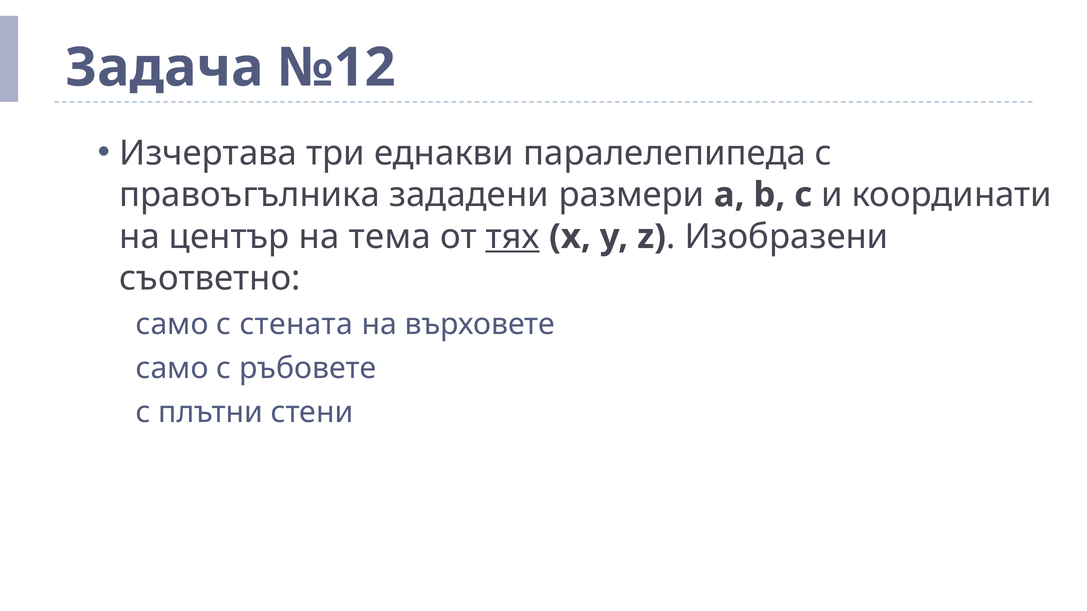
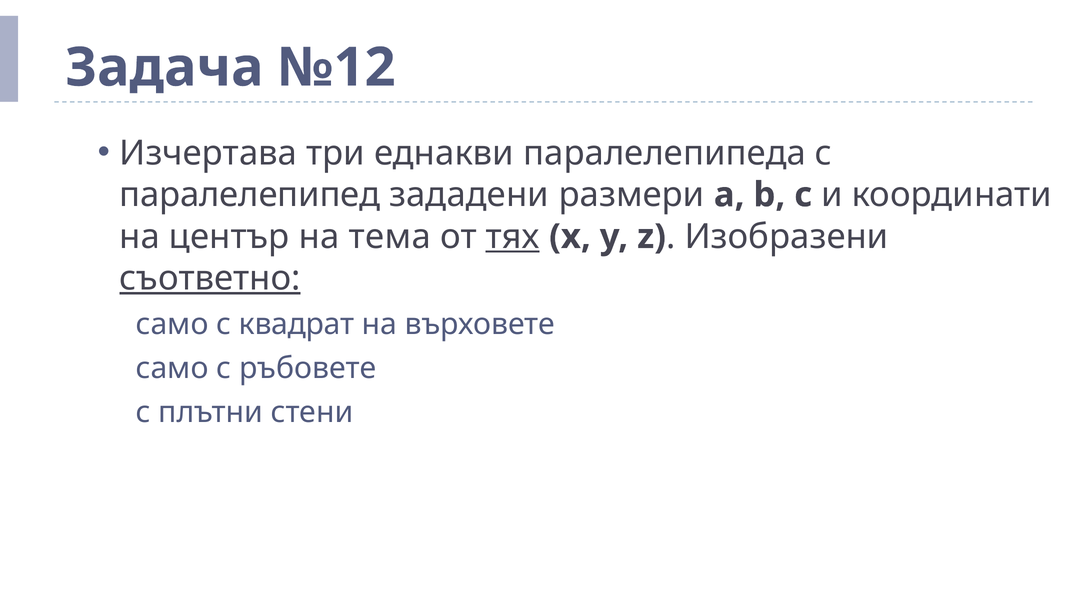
правоъгълника: правоъгълника -> паралелепипед
съответно underline: none -> present
стената: стената -> квадрат
